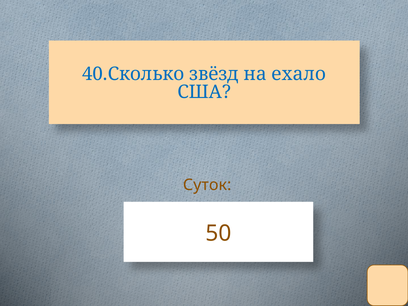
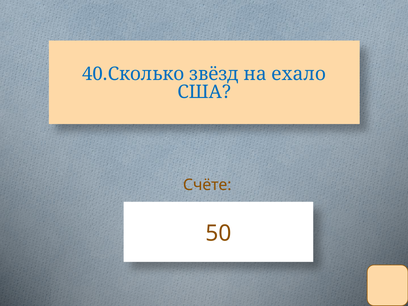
Суток: Суток -> Счёте
